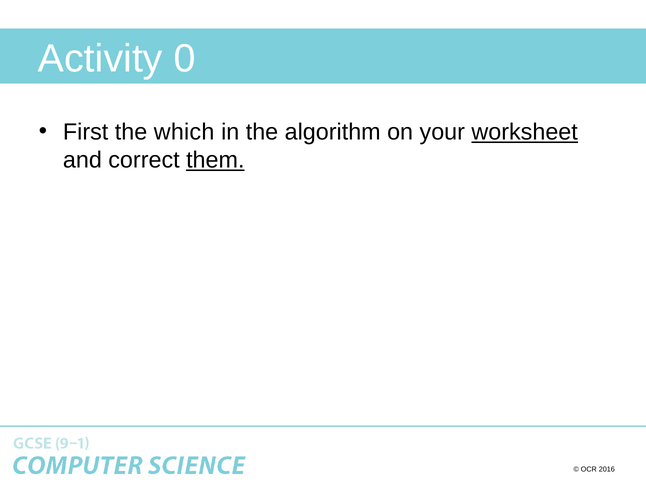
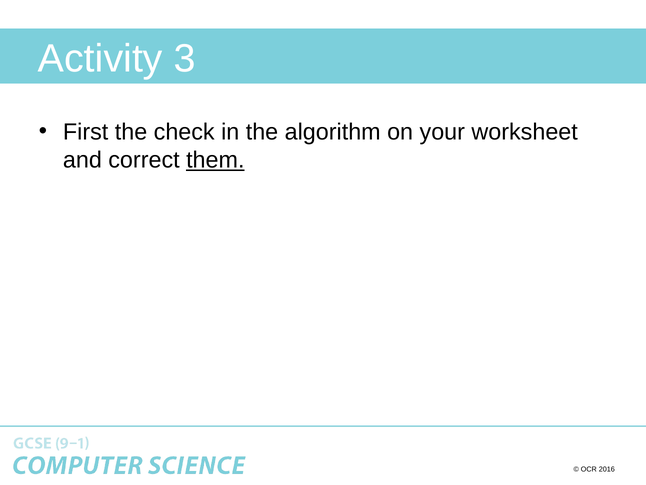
0: 0 -> 3
which: which -> check
worksheet underline: present -> none
